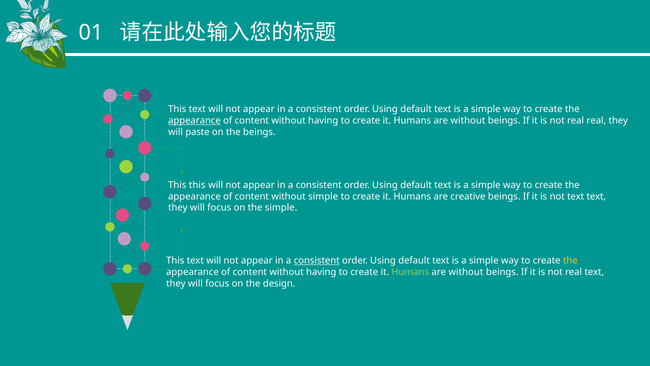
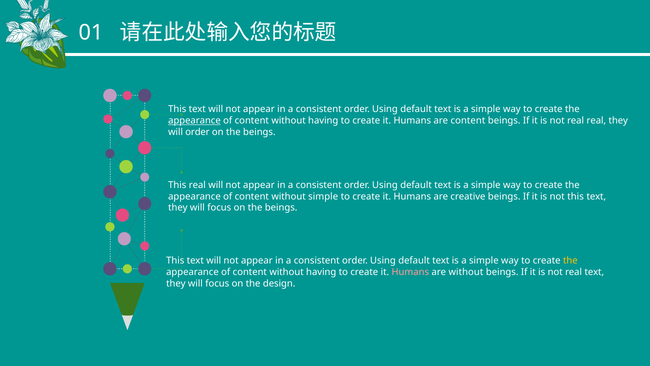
without at (468, 121): without -> content
will paste: paste -> order
This this: this -> real
not text: text -> this
focus on the simple: simple -> beings
consistent at (317, 260) underline: present -> none
Humans at (410, 272) colour: light green -> pink
